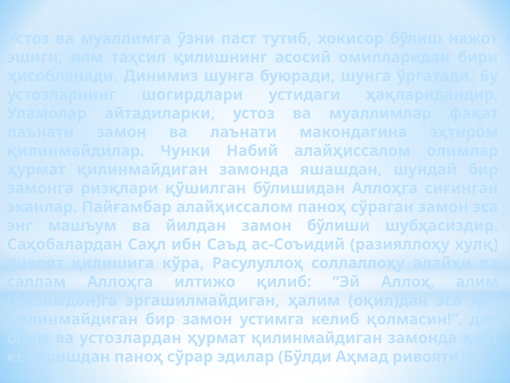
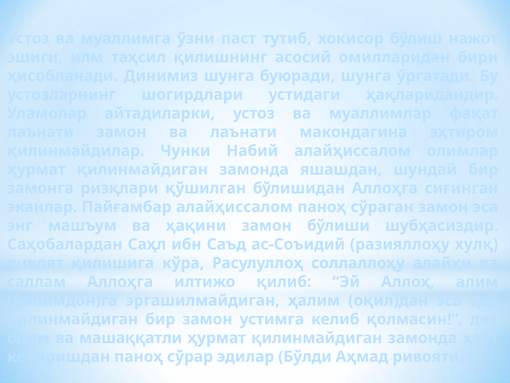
йилдан: йилдан -> ҳақини
устозлардан: устозлардан -> машаққатли
